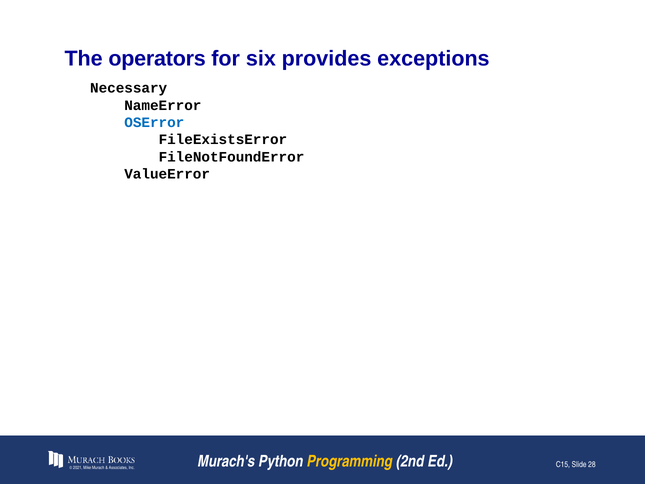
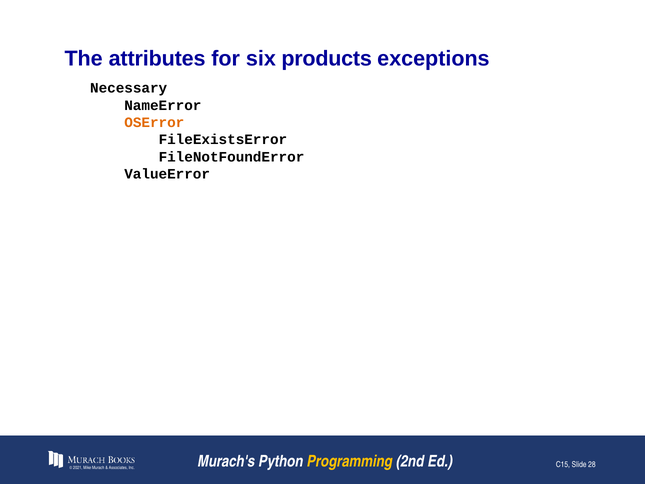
operators: operators -> attributes
provides: provides -> products
OSError colour: blue -> orange
